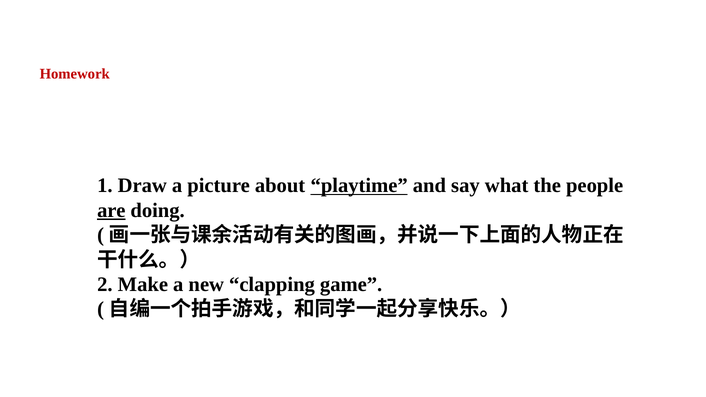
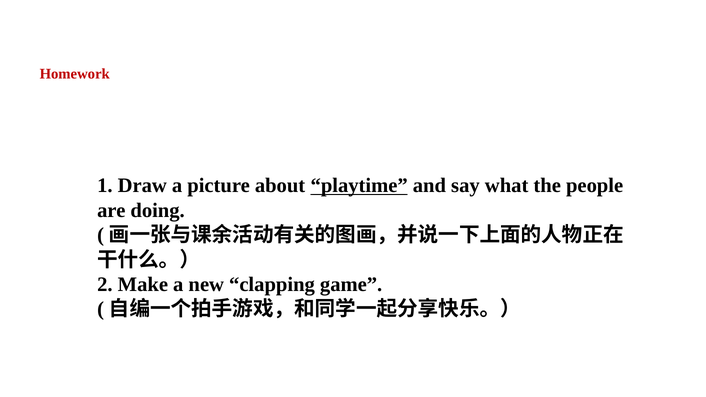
are underline: present -> none
